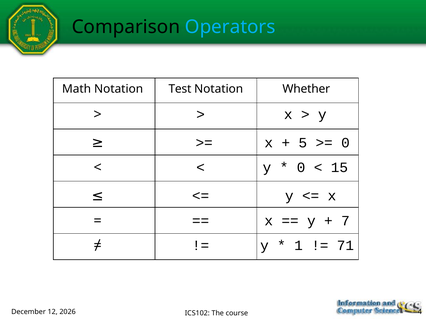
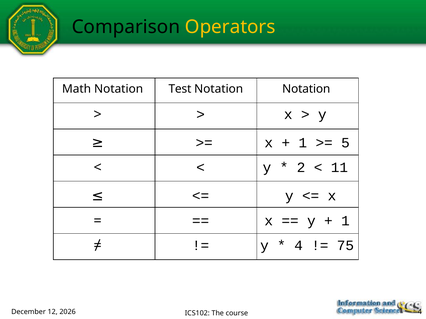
Operators colour: light blue -> yellow
Notation Whether: Whether -> Notation
5 at (303, 143): 5 -> 1
0 at (345, 143): 0 -> 5
0 at (301, 168): 0 -> 2
15: 15 -> 11
7 at (345, 221): 7 -> 1
1 at (299, 246): 1 -> 4
71: 71 -> 75
